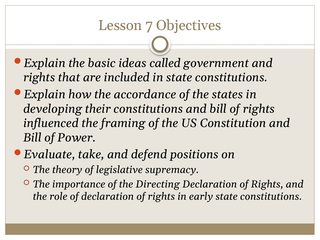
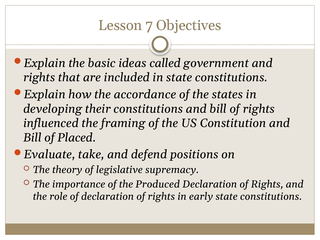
Power: Power -> Placed
Directing: Directing -> Produced
